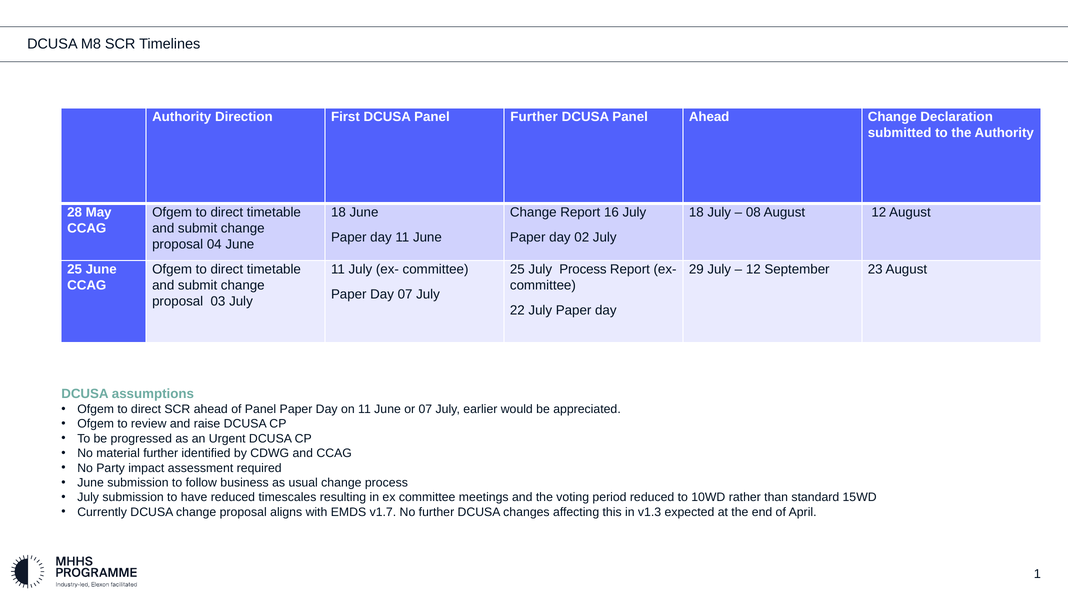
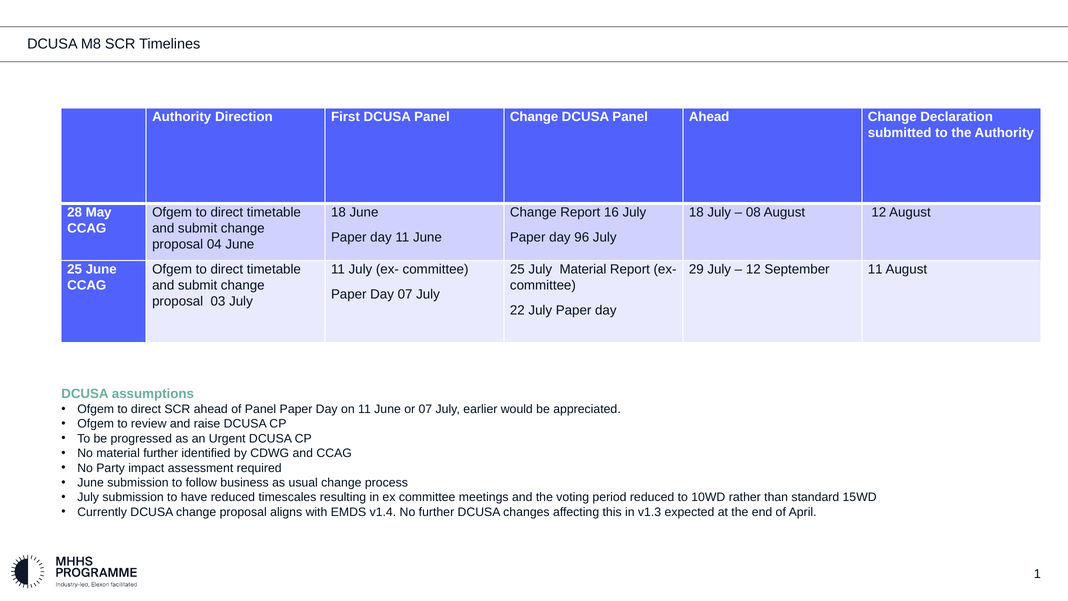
Panel Further: Further -> Change
02: 02 -> 96
July Process: Process -> Material
September 23: 23 -> 11
v1.7: v1.7 -> v1.4
